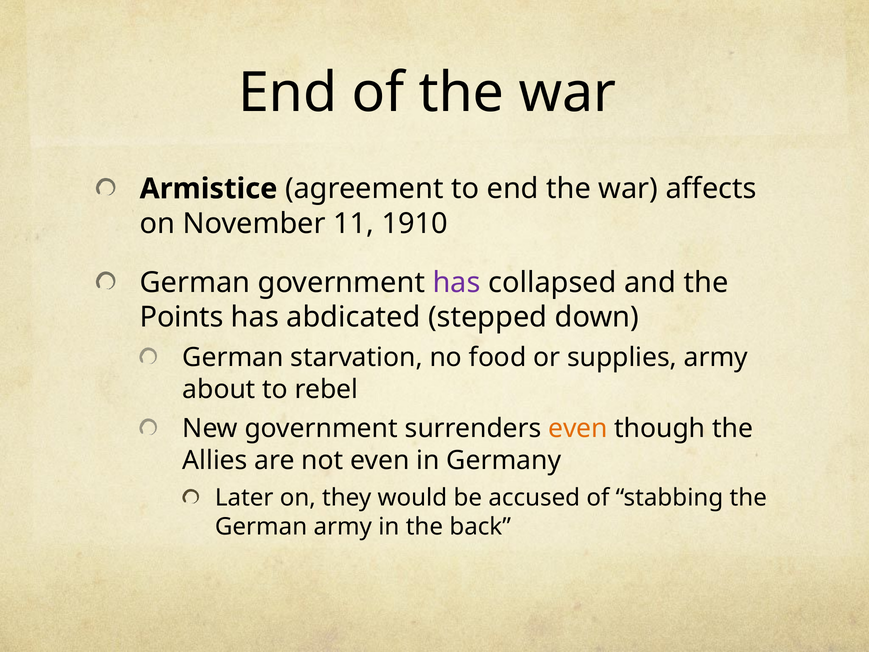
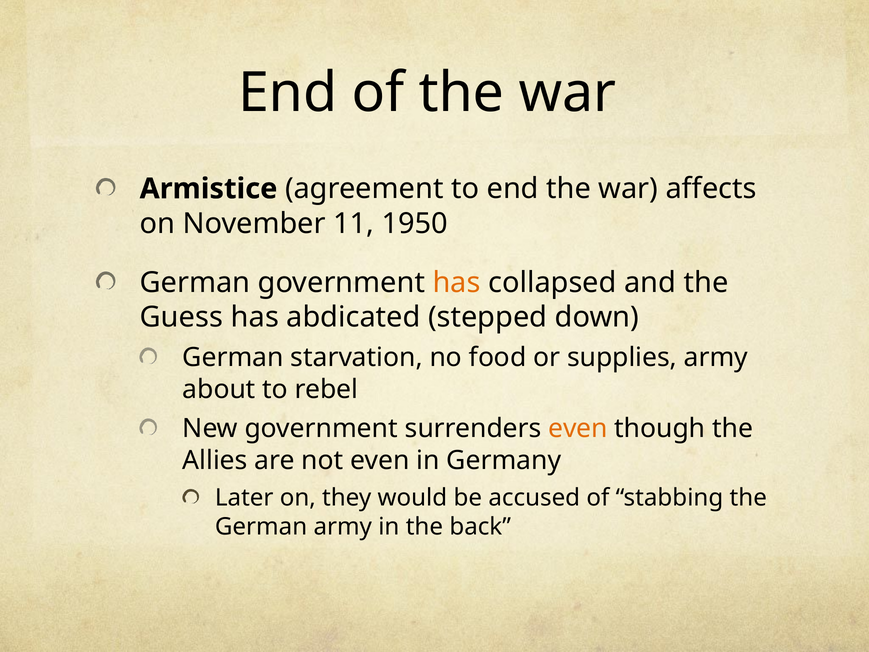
1910: 1910 -> 1950
has at (457, 282) colour: purple -> orange
Points: Points -> Guess
